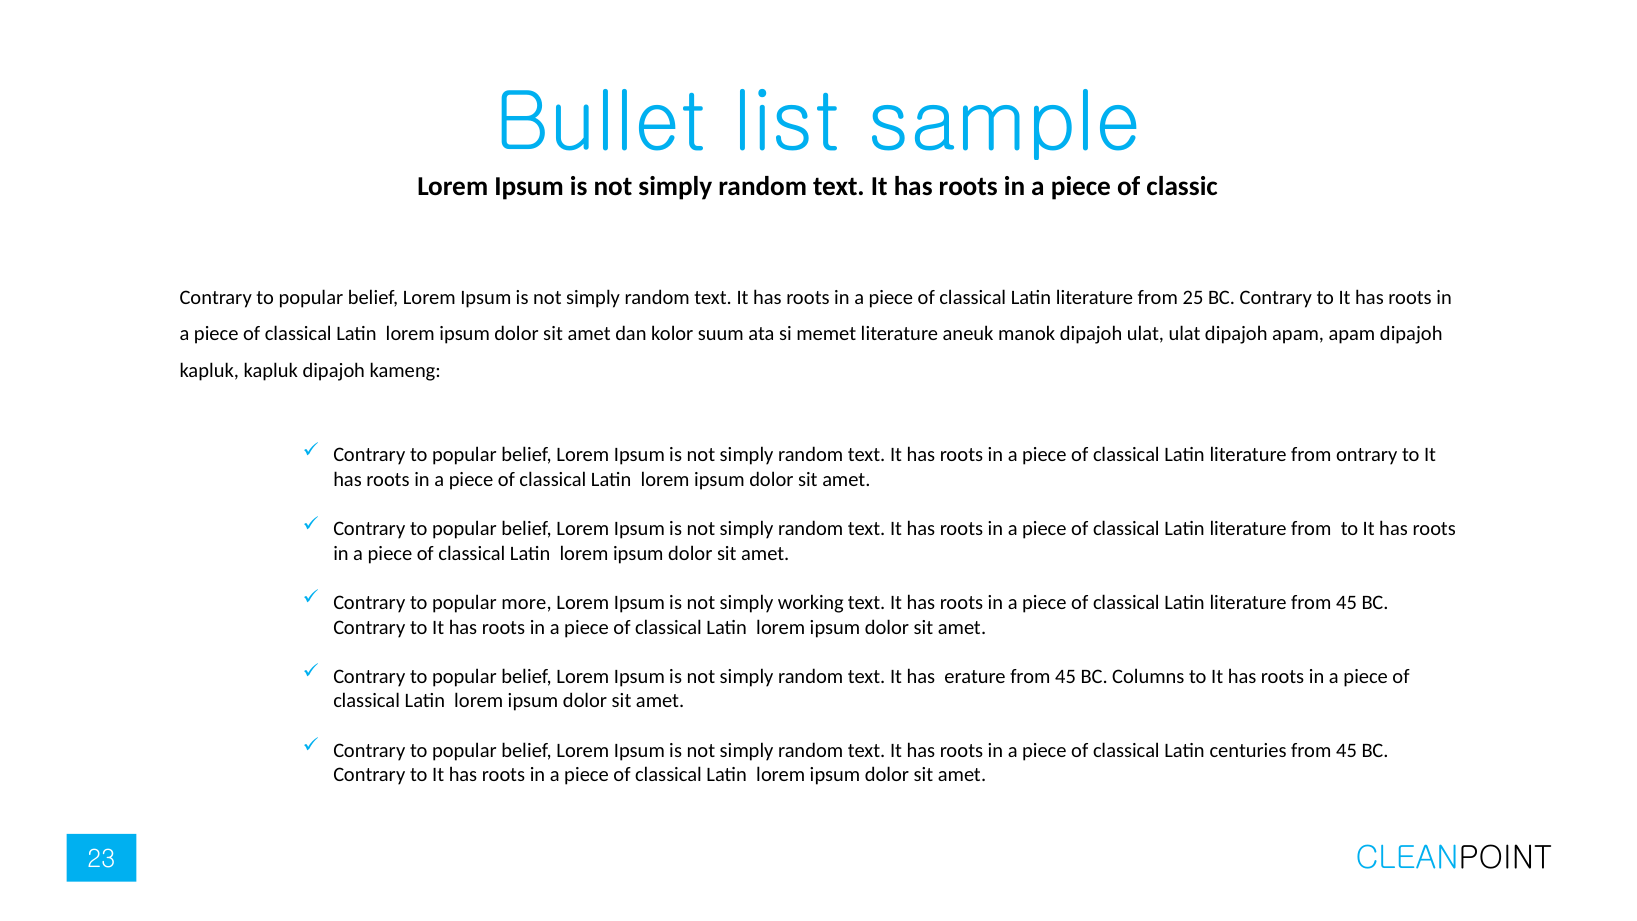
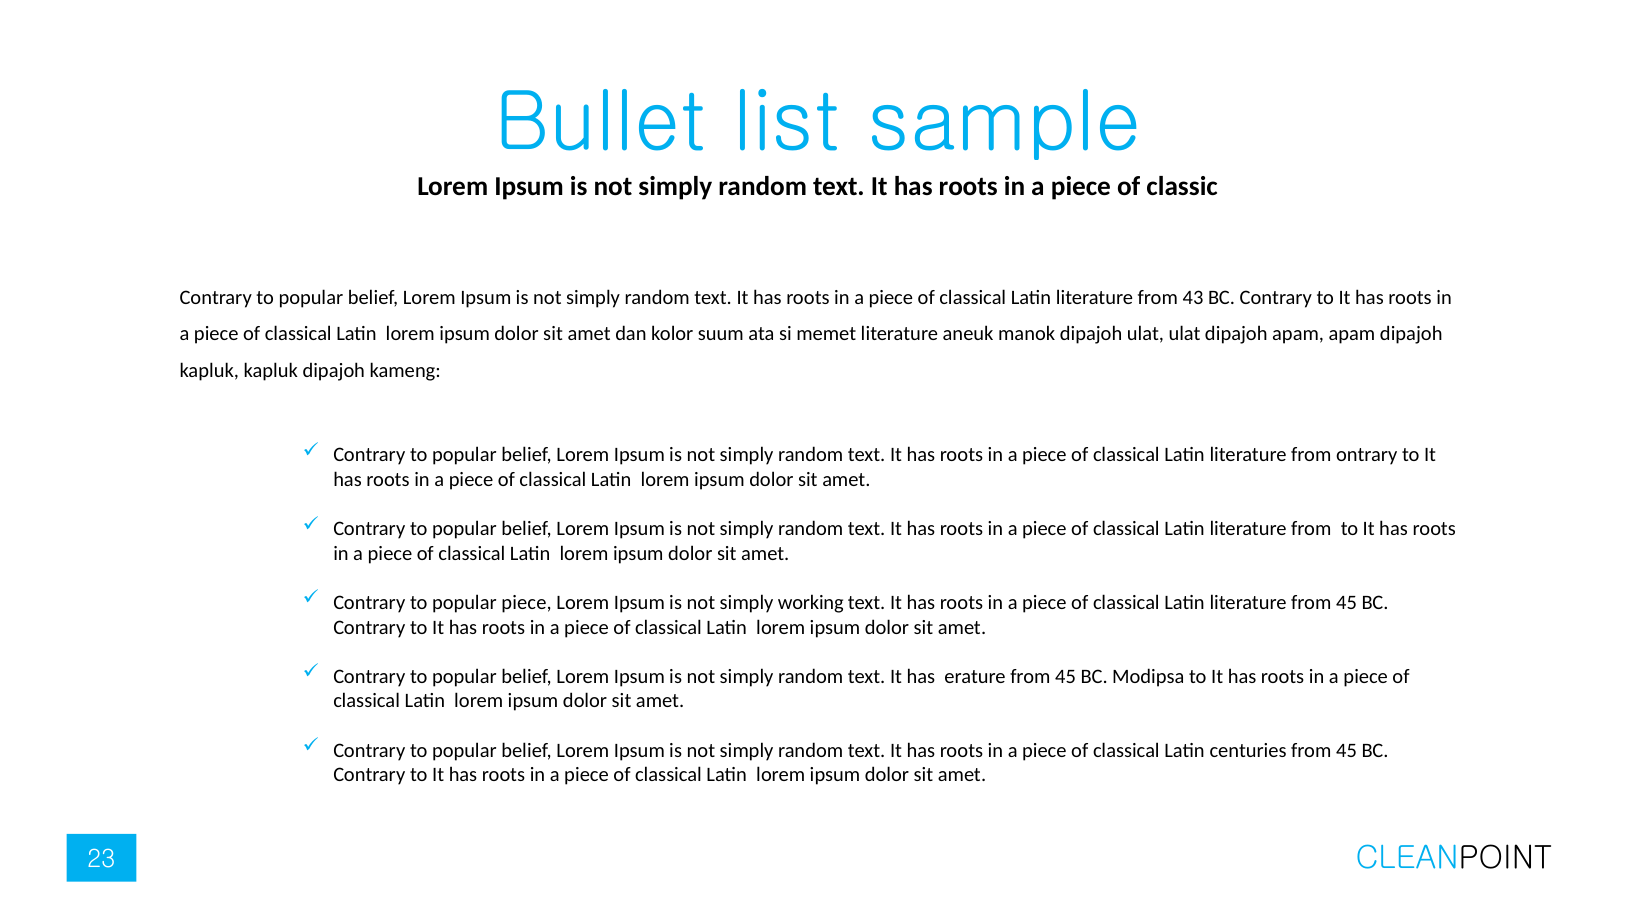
25: 25 -> 43
popular more: more -> piece
Columns: Columns -> Modipsa
